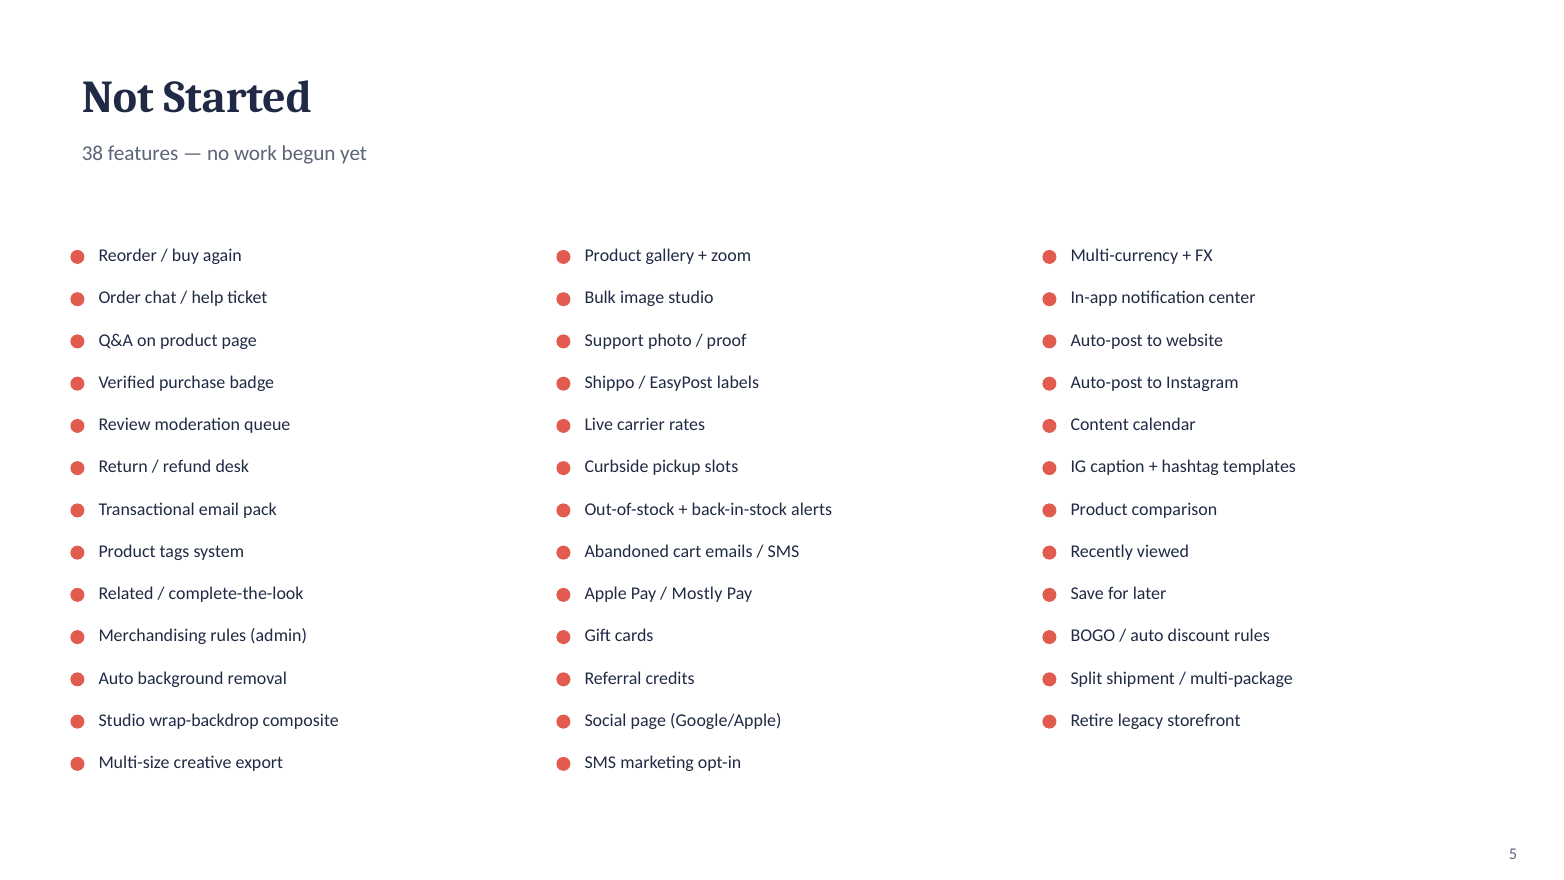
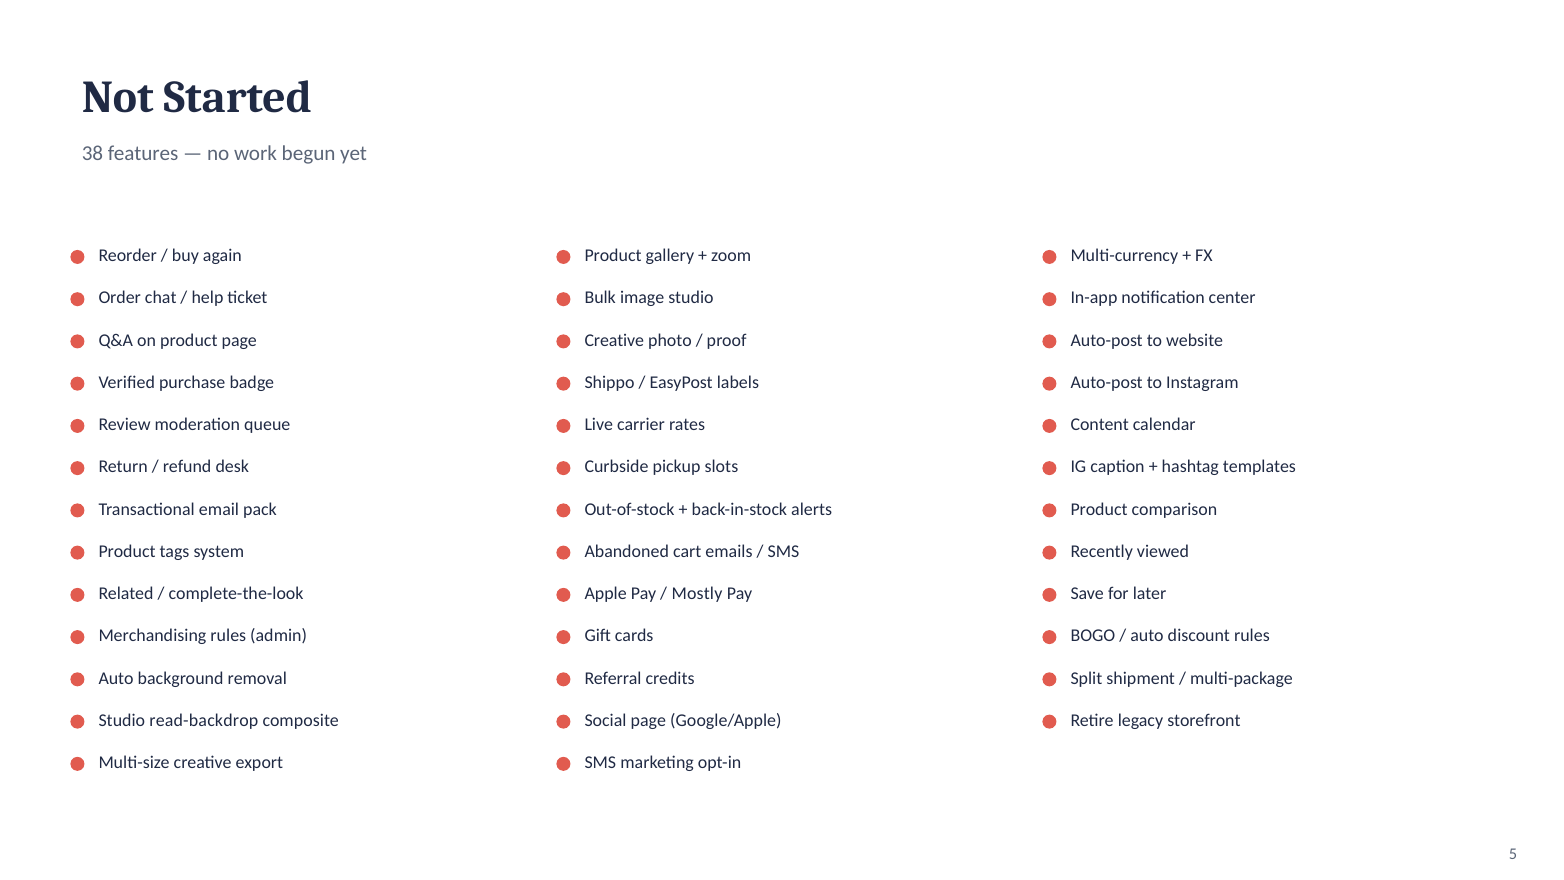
Support at (614, 340): Support -> Creative
wrap-backdrop: wrap-backdrop -> read-backdrop
